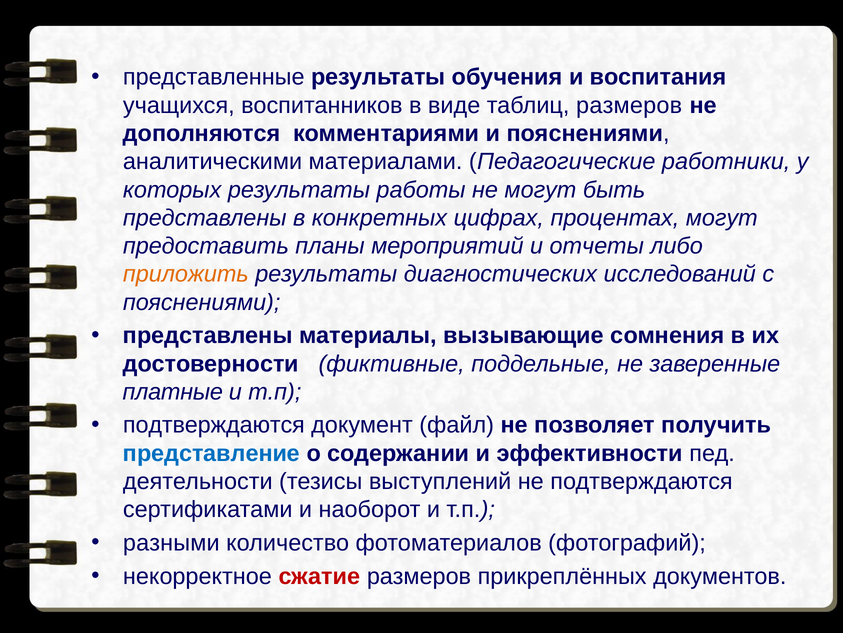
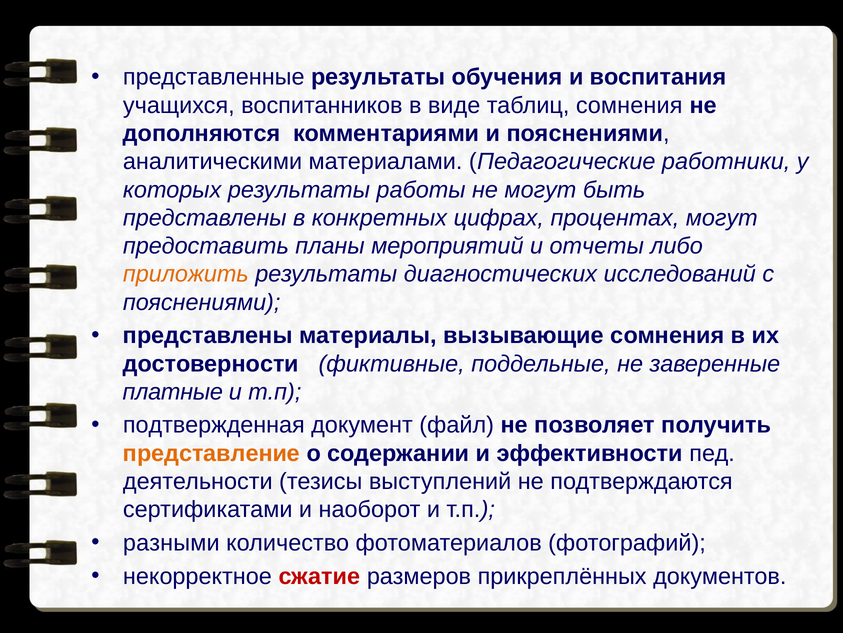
таблиц размеров: размеров -> сомнения
подтверждаются at (214, 425): подтверждаются -> подтвержденная
представление colour: blue -> orange
